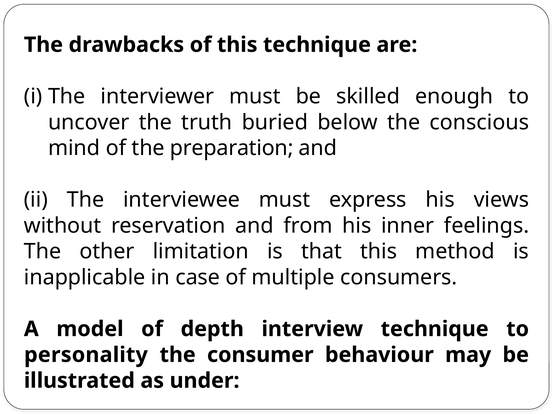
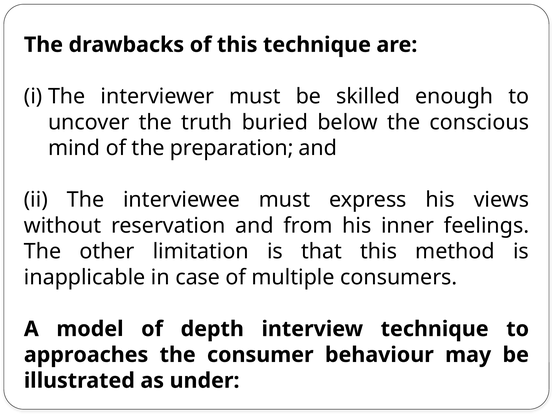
personality: personality -> approaches
